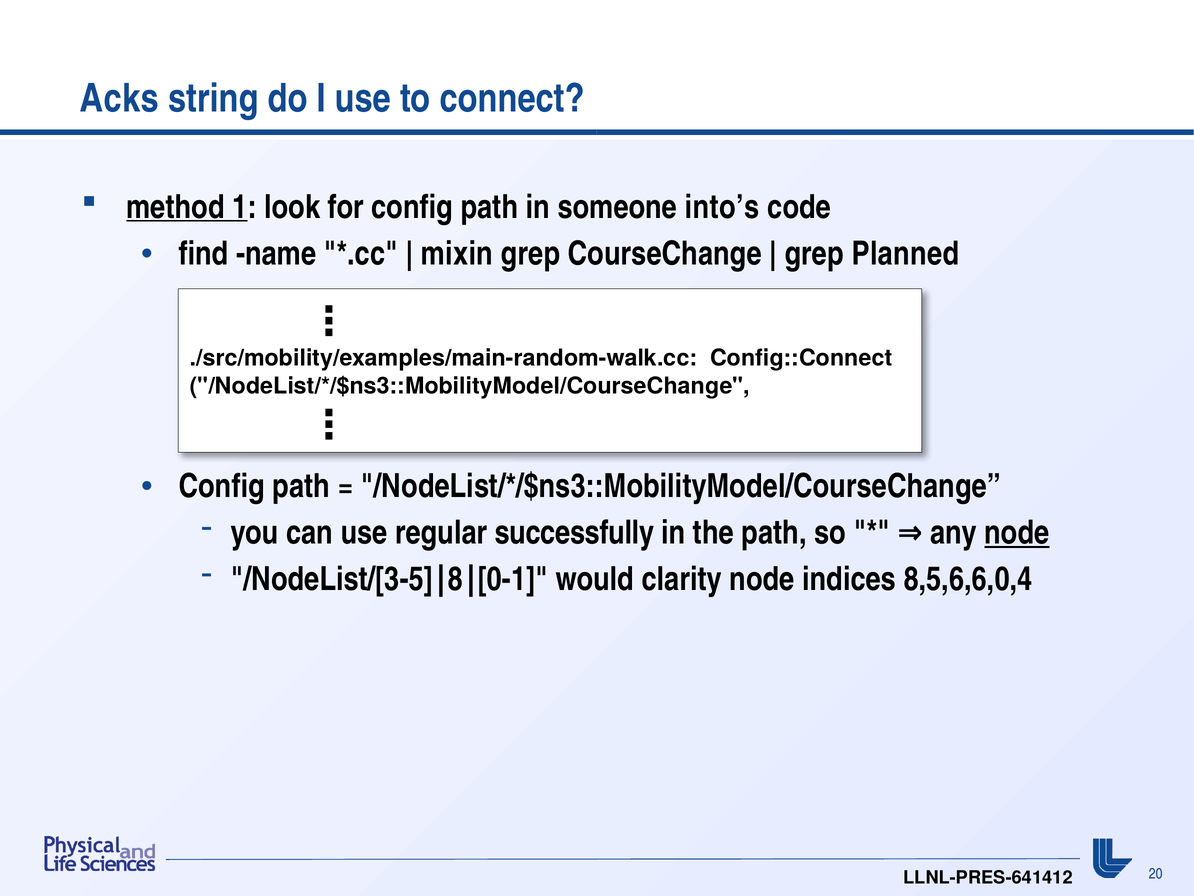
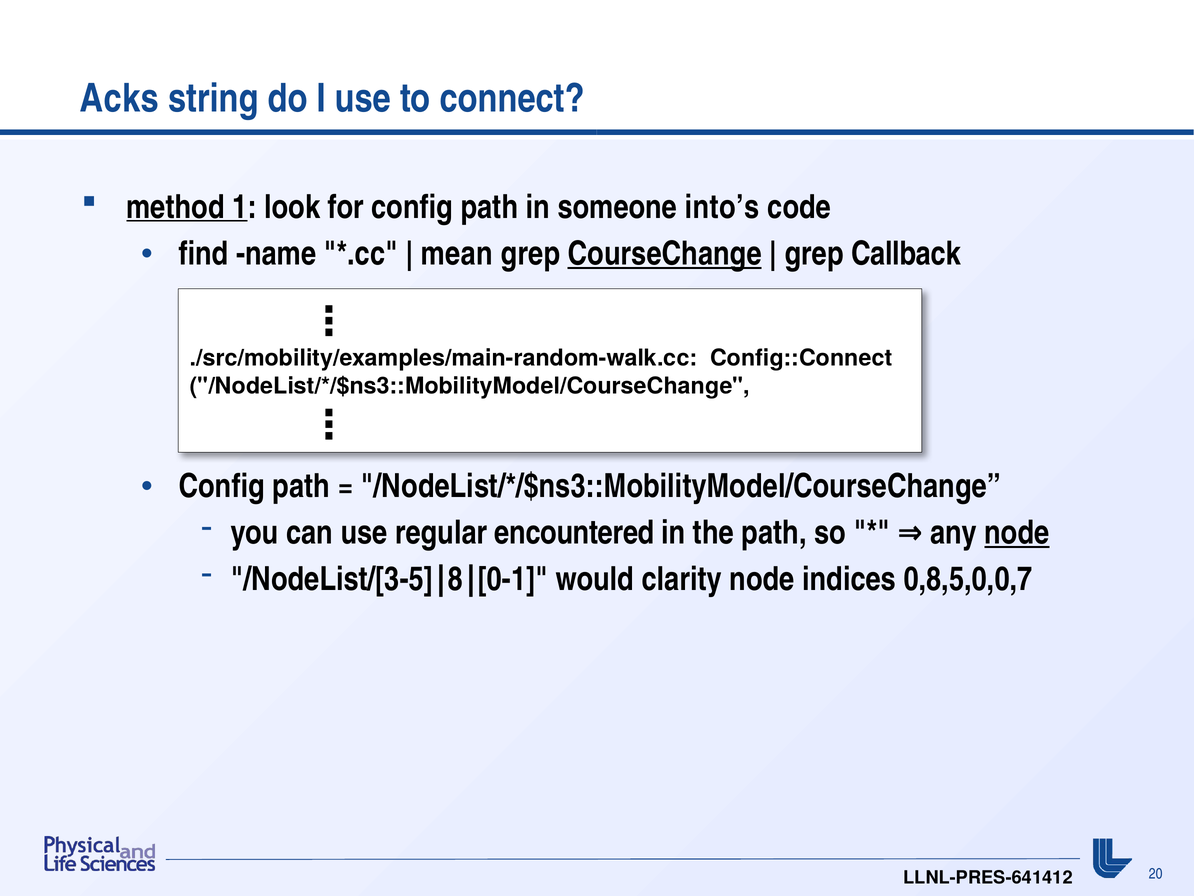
mixin: mixin -> mean
CourseChange underline: none -> present
Planned: Planned -> Callback
successfully: successfully -> encountered
8,5,6,6,0,4: 8,5,6,6,0,4 -> 0,8,5,0,0,7
